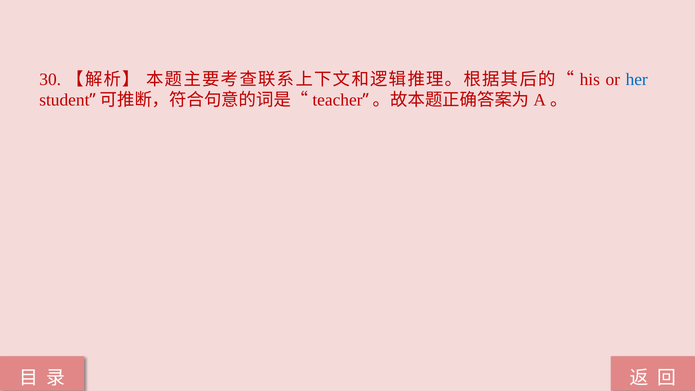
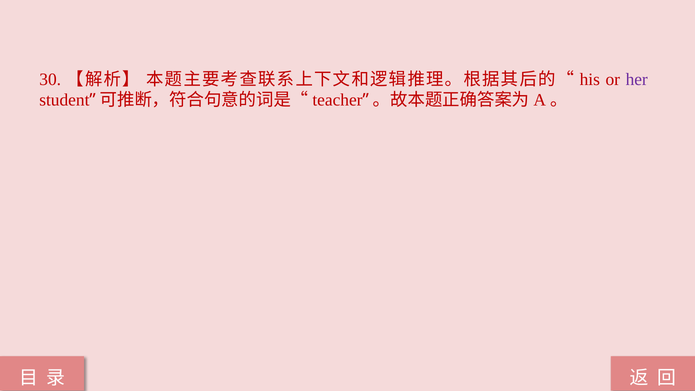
her colour: blue -> purple
